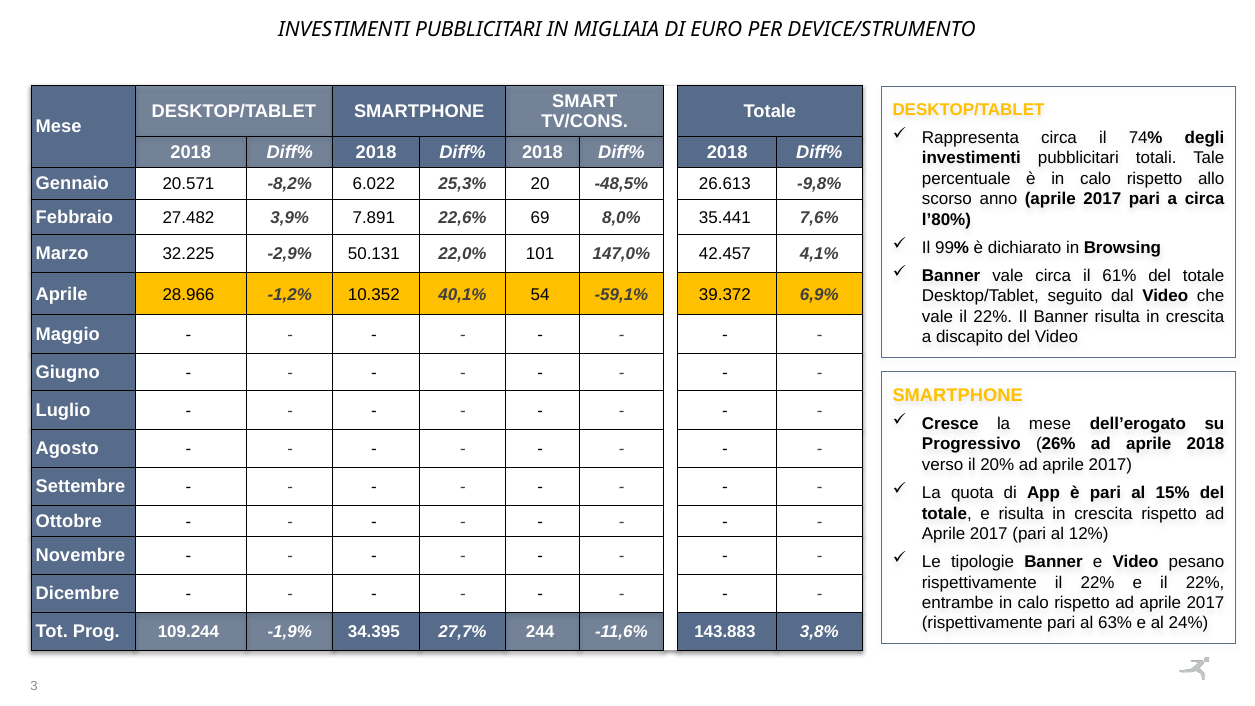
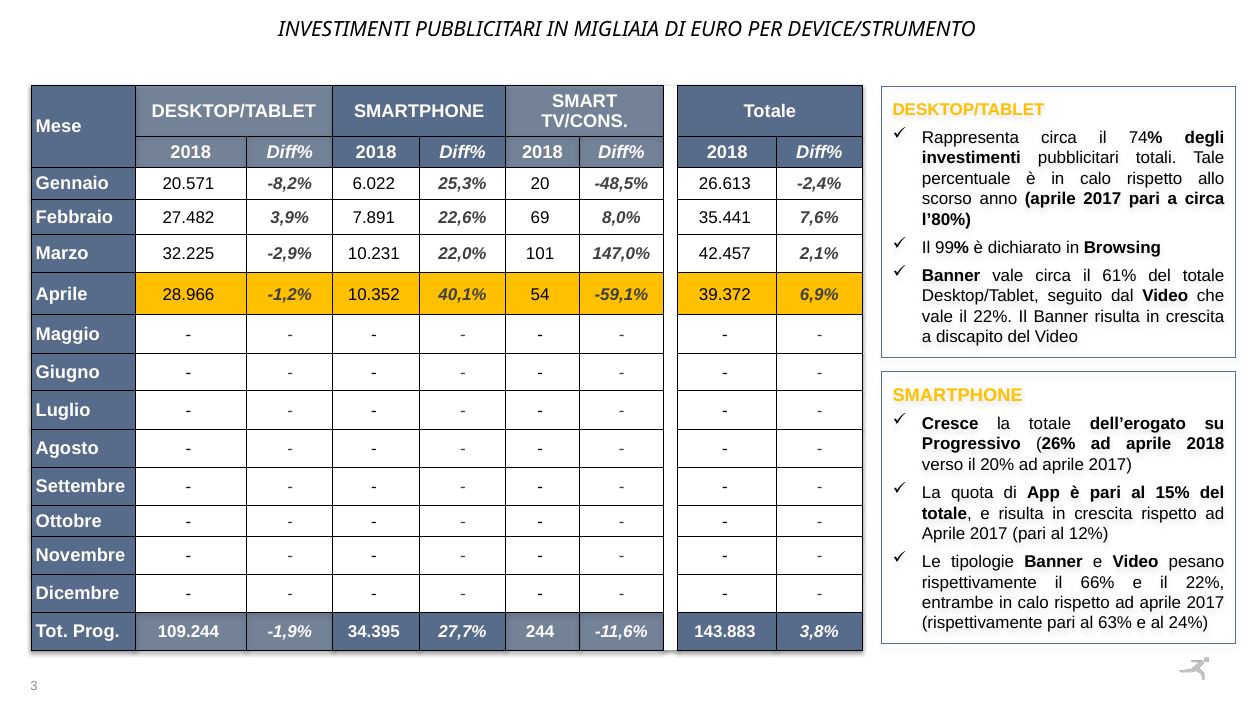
-9,8%: -9,8% -> -2,4%
50.131: 50.131 -> 10.231
4,1%: 4,1% -> 2,1%
la mese: mese -> totale
rispettivamente il 22%: 22% -> 66%
